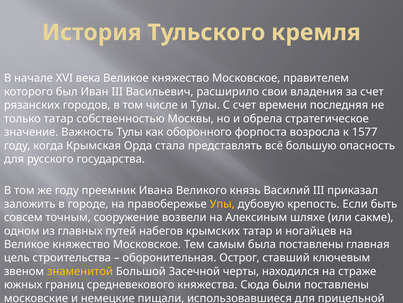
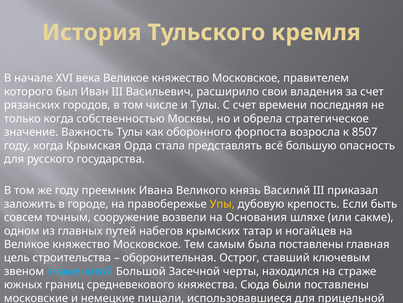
только татар: татар -> когда
1577: 1577 -> 8507
Алексиным: Алексиным -> Основания
знаменитой colour: yellow -> light blue
